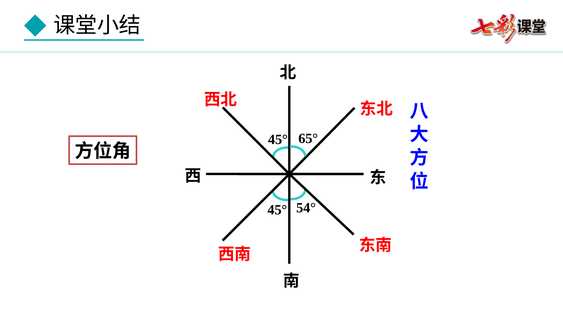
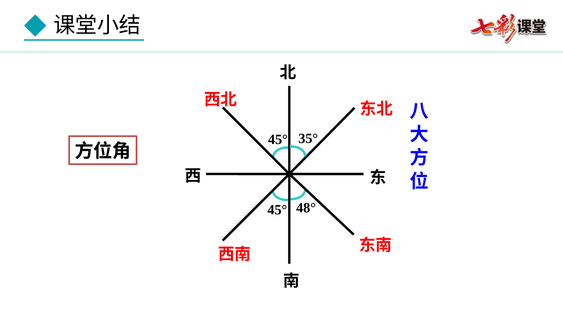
65°: 65° -> 35°
54°: 54° -> 48°
